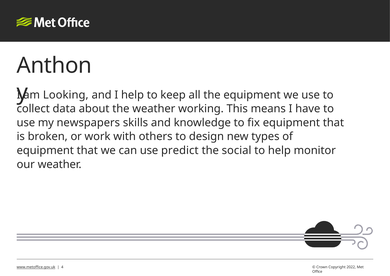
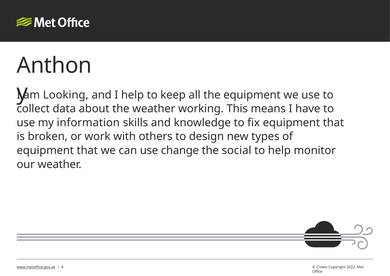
newspapers: newspapers -> information
predict: predict -> change
